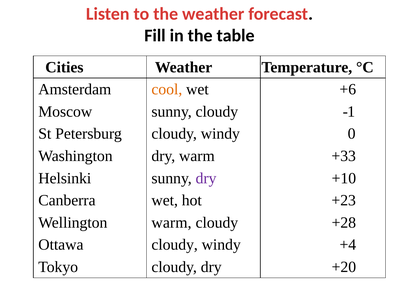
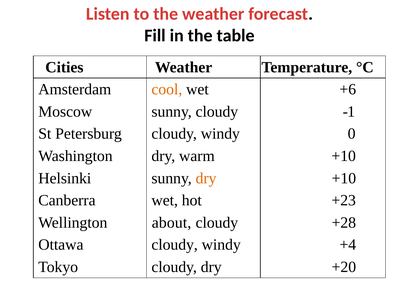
warm +33: +33 -> +10
dry at (206, 178) colour: purple -> orange
Wellington warm: warm -> about
